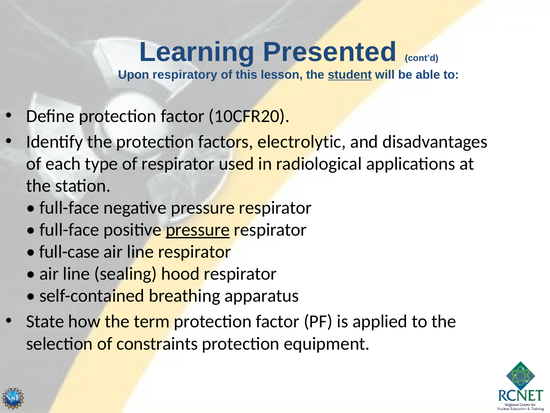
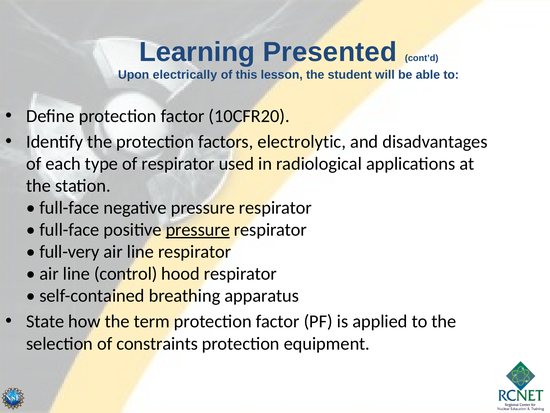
respiratory: respiratory -> electrically
student underline: present -> none
full-case: full-case -> full-very
sealing: sealing -> control
